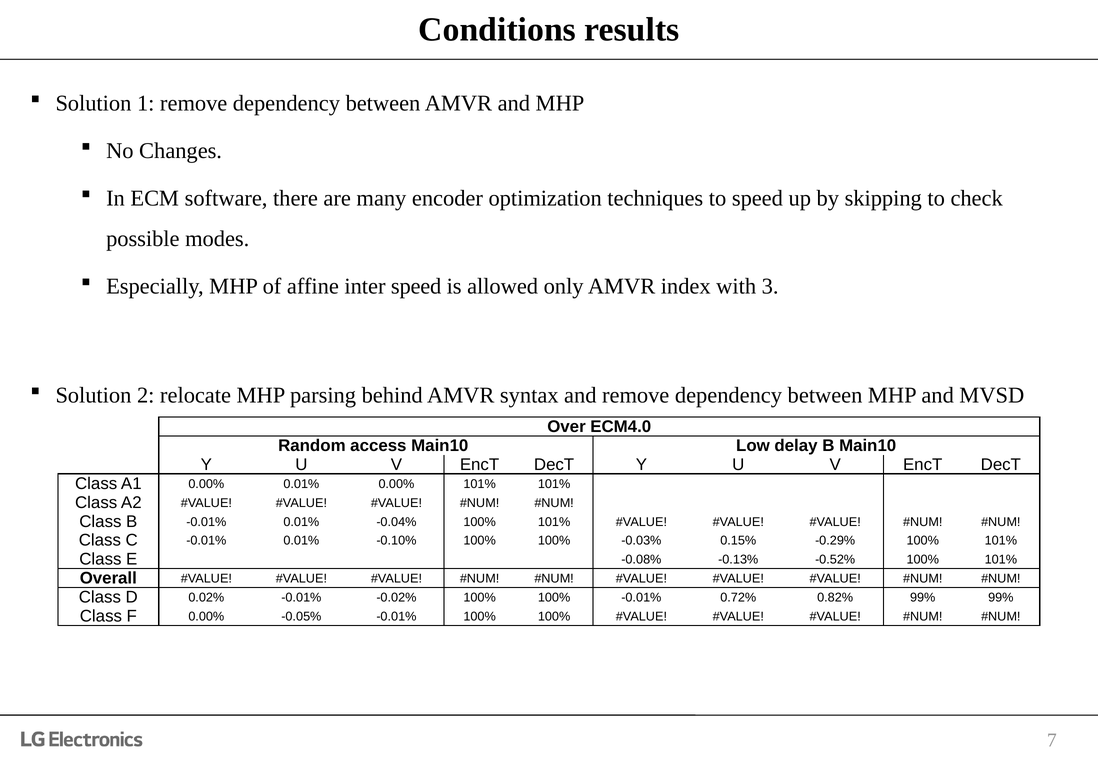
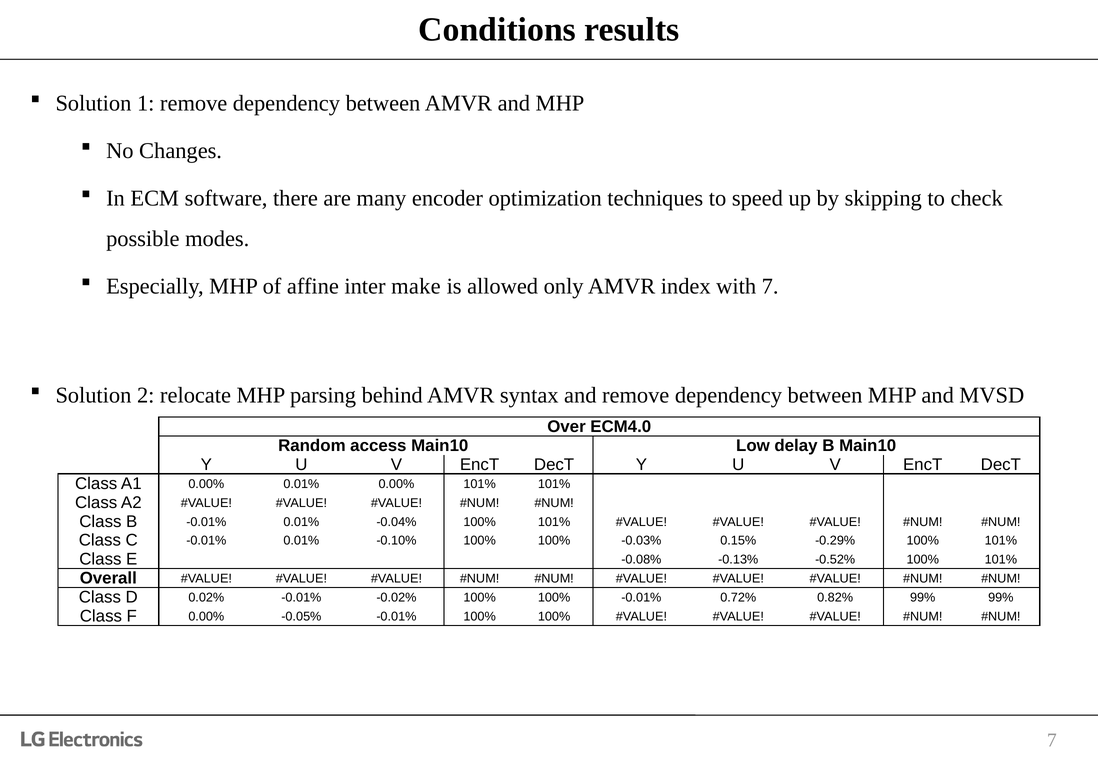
inter speed: speed -> make
with 3: 3 -> 7
